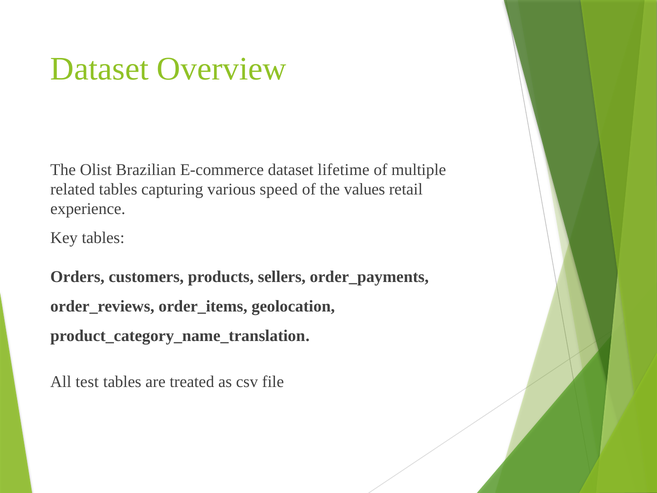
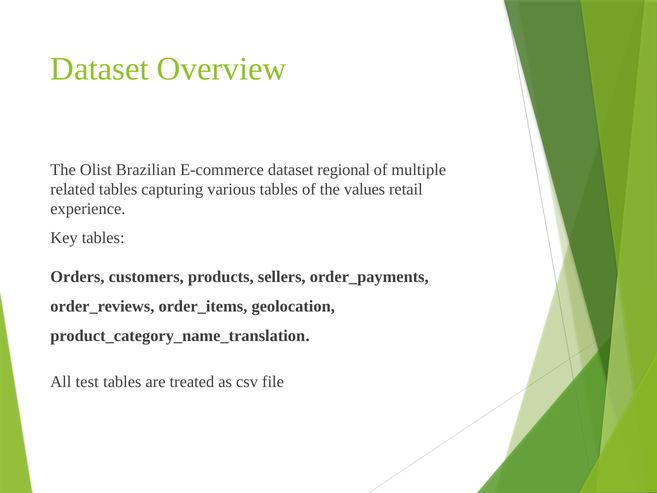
lifetime: lifetime -> regional
various speed: speed -> tables
